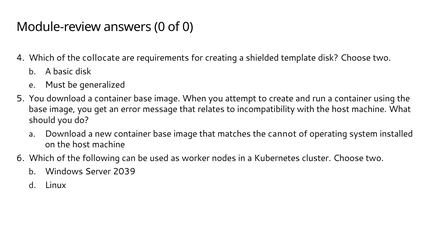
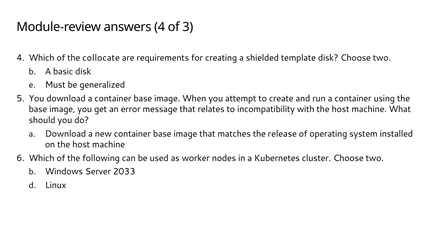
answers 0: 0 -> 4
of 0: 0 -> 3
cannot: cannot -> release
2039: 2039 -> 2033
